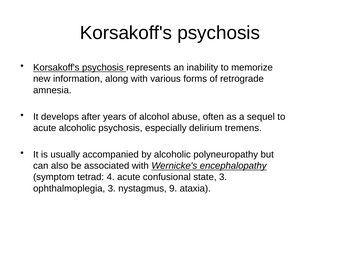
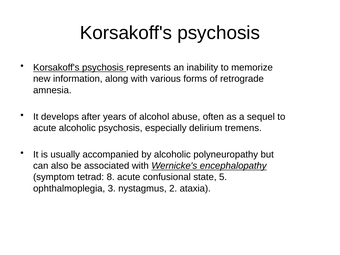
4: 4 -> 8
state 3: 3 -> 5
9: 9 -> 2
